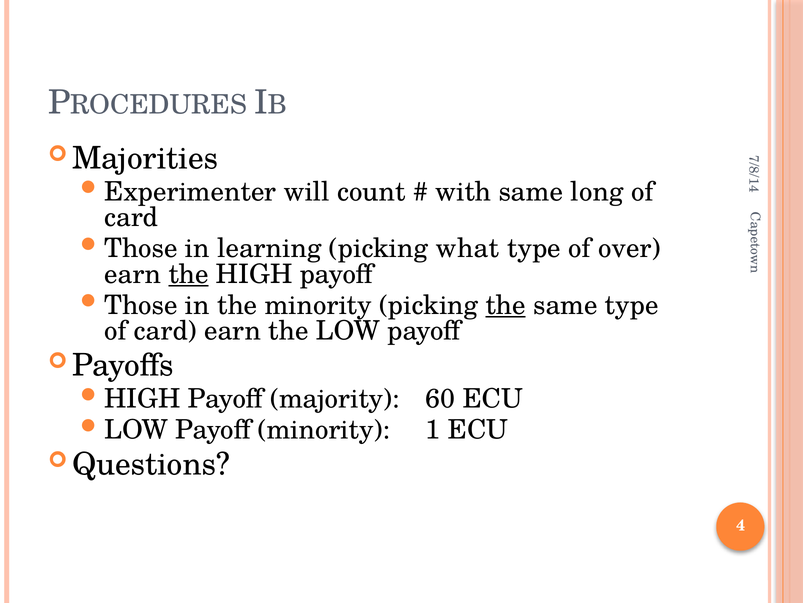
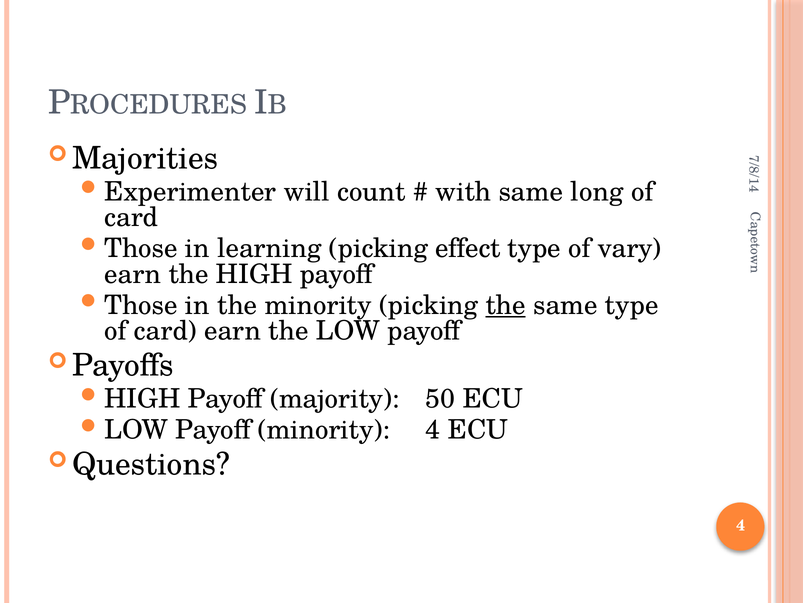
what: what -> effect
over: over -> vary
the at (189, 274) underline: present -> none
60: 60 -> 50
minority 1: 1 -> 4
